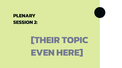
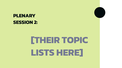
EVEN: EVEN -> LISTS
